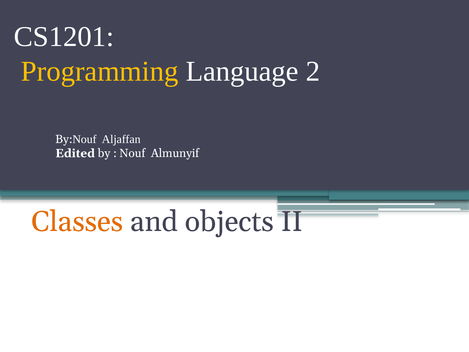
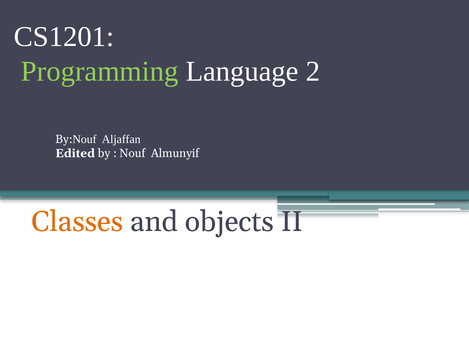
Programming colour: yellow -> light green
